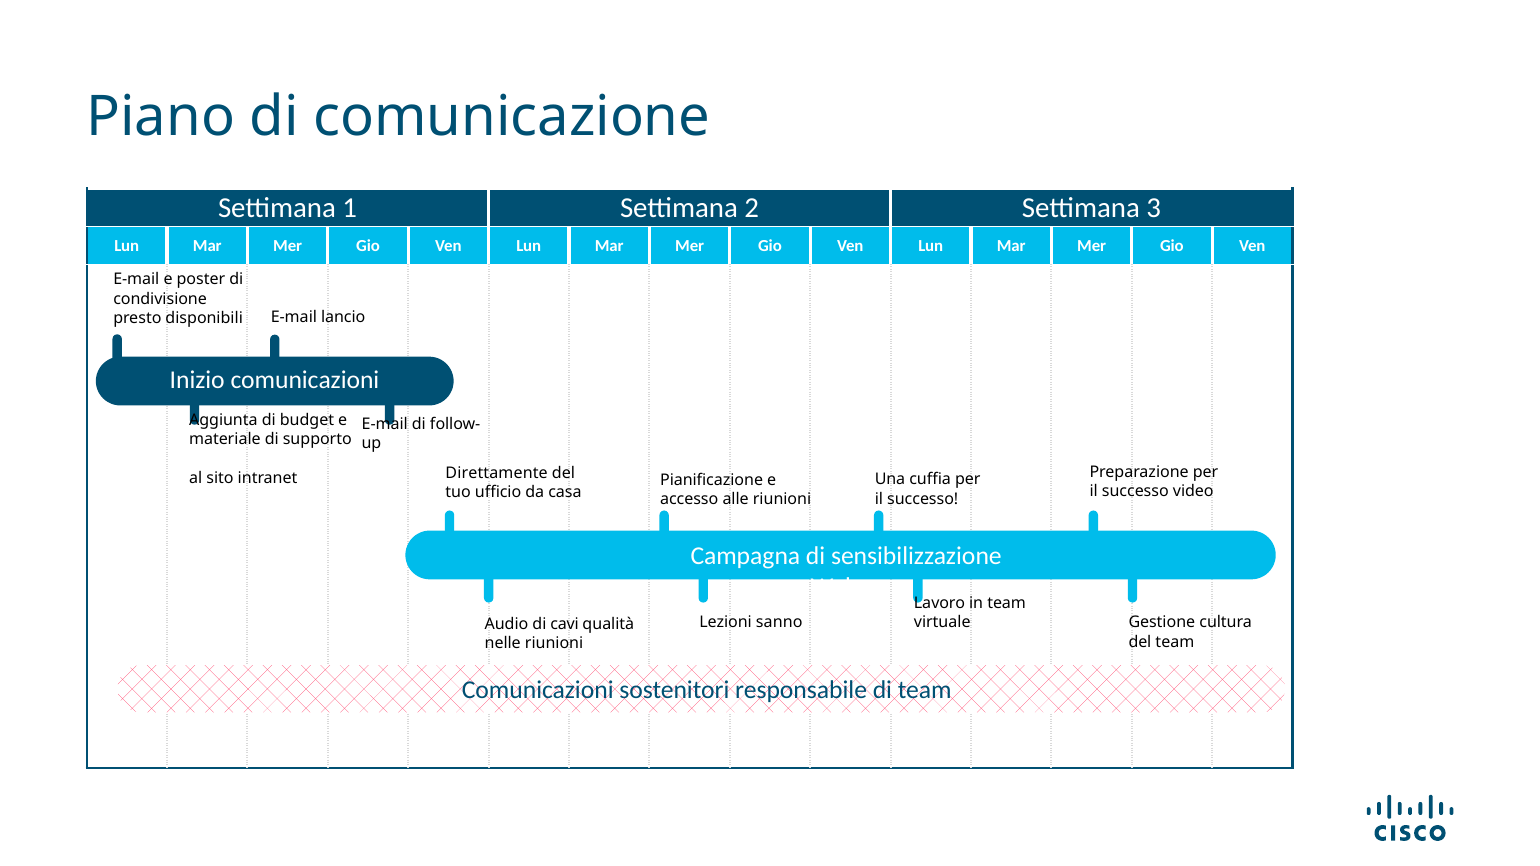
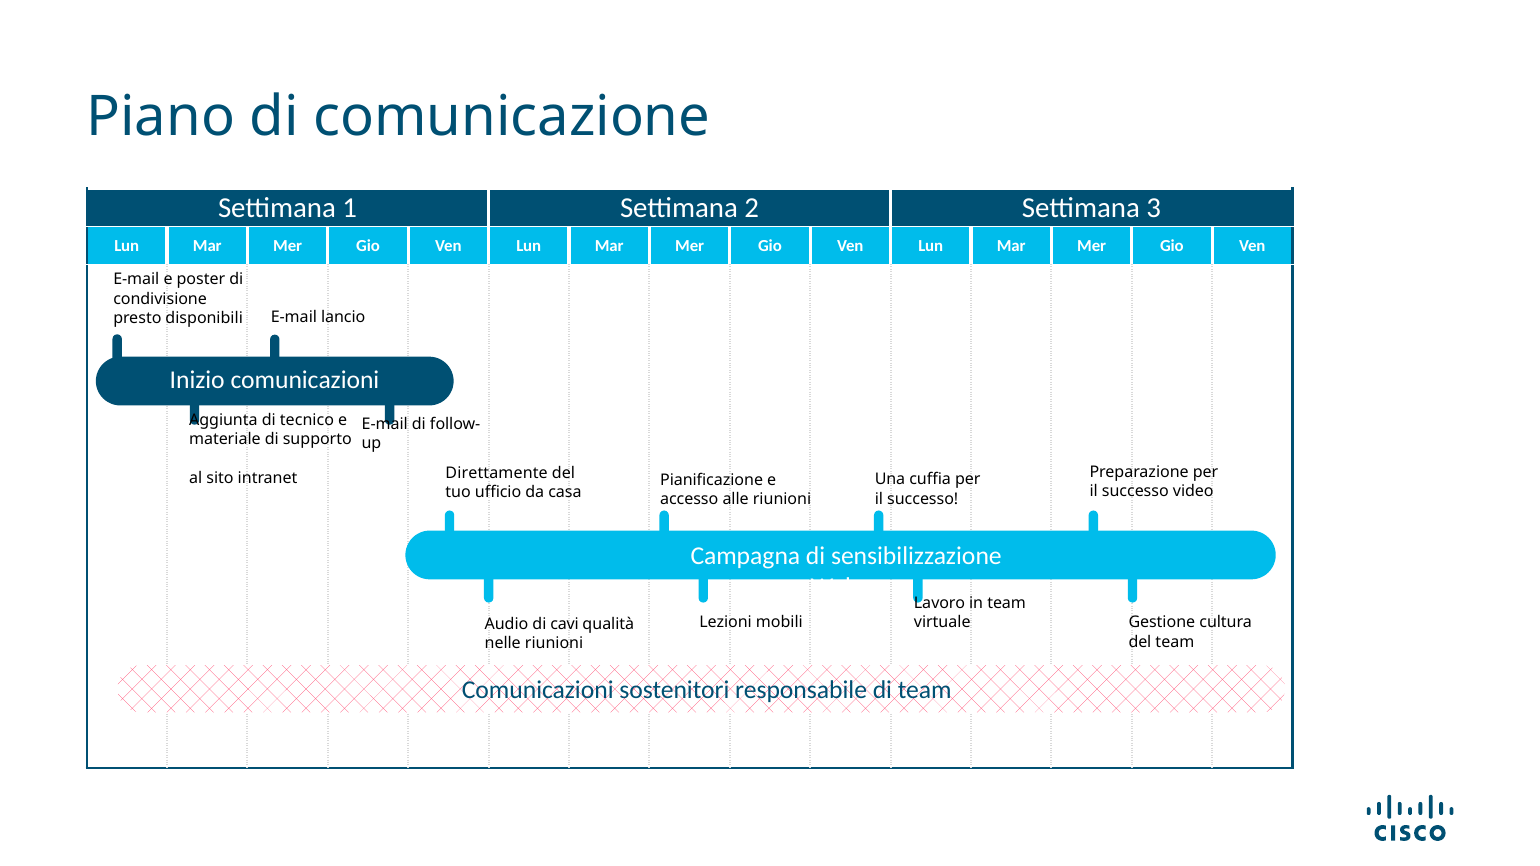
budget: budget -> tecnico
sanno: sanno -> mobili
